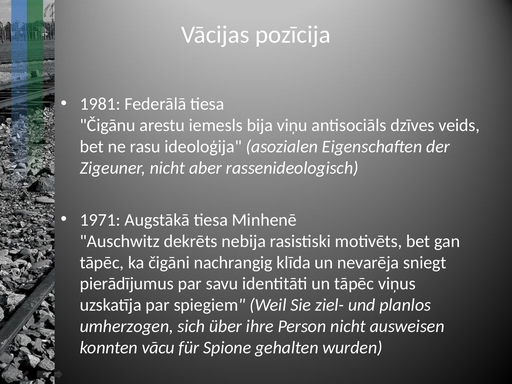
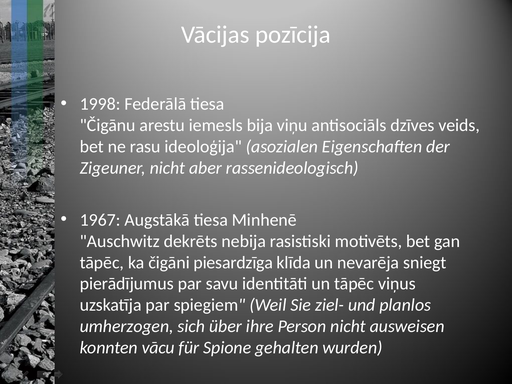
1981: 1981 -> 1998
1971: 1971 -> 1967
nachrangig: nachrangig -> piesardzīga
